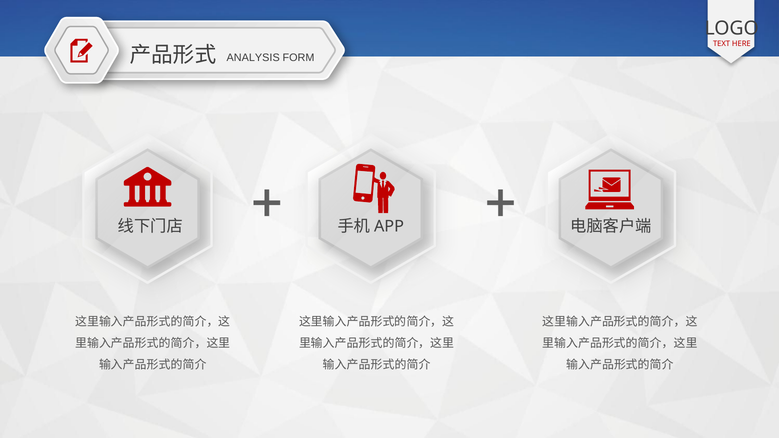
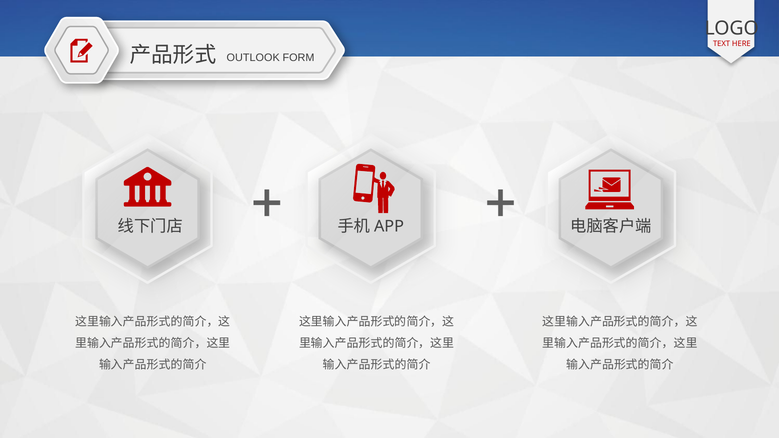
ANALYSIS: ANALYSIS -> OUTLOOK
